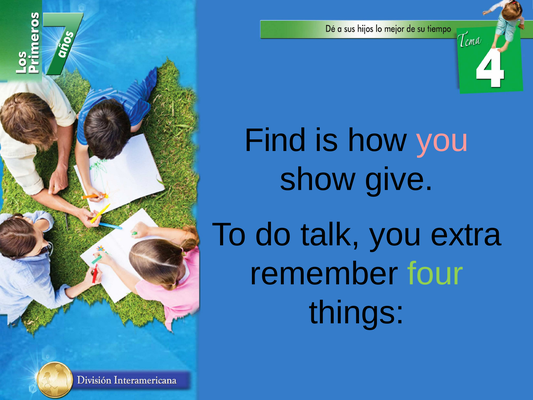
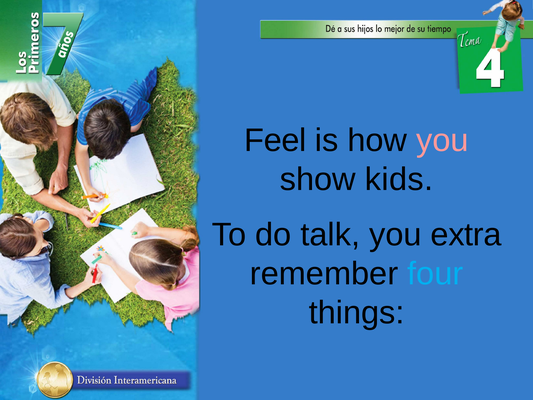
Find: Find -> Feel
give: give -> kids
four colour: light green -> light blue
